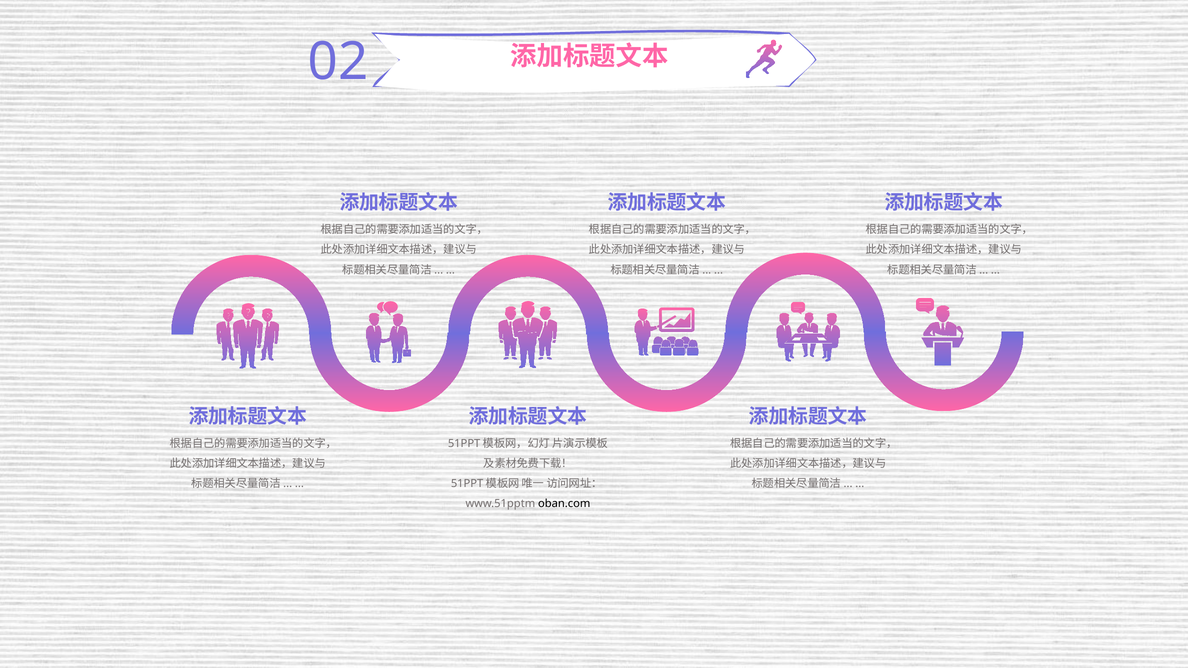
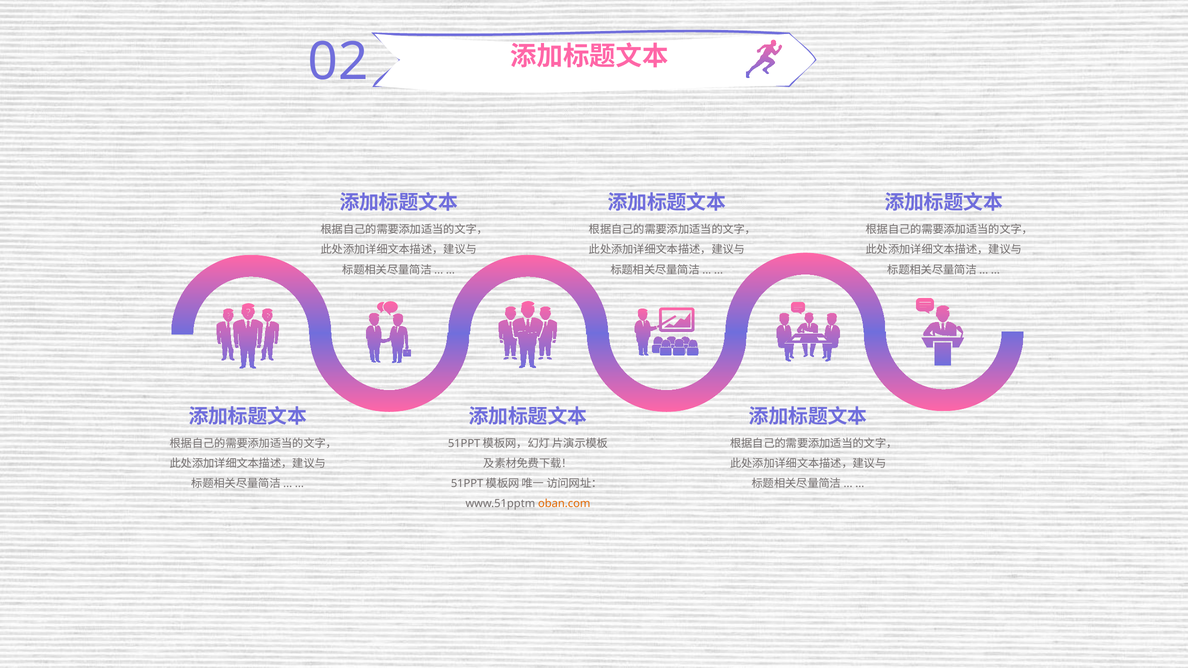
oban.com colour: black -> orange
